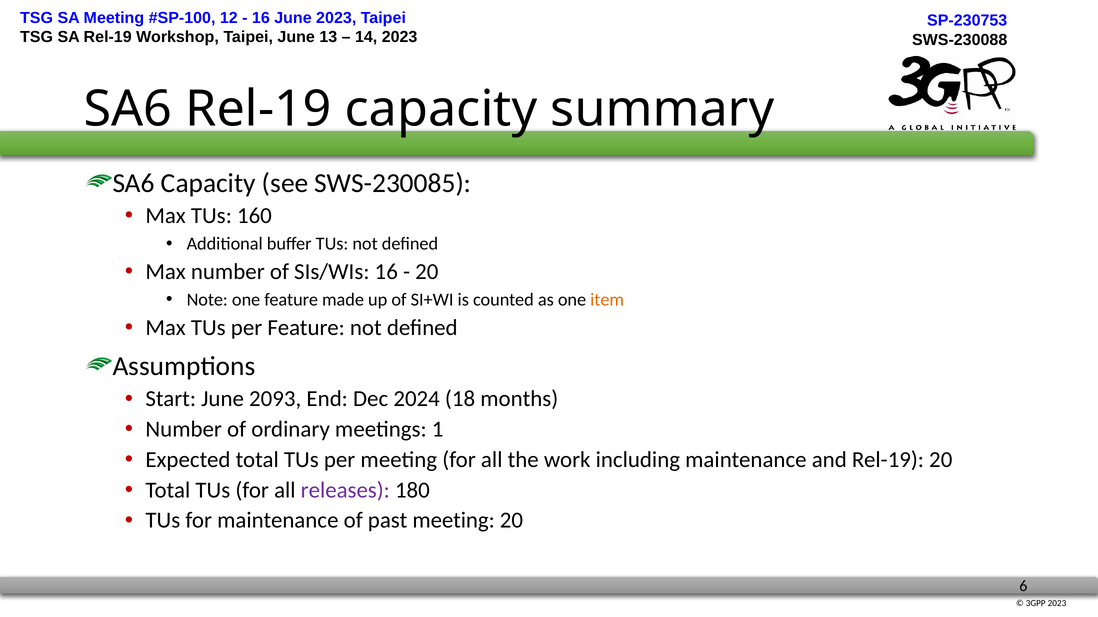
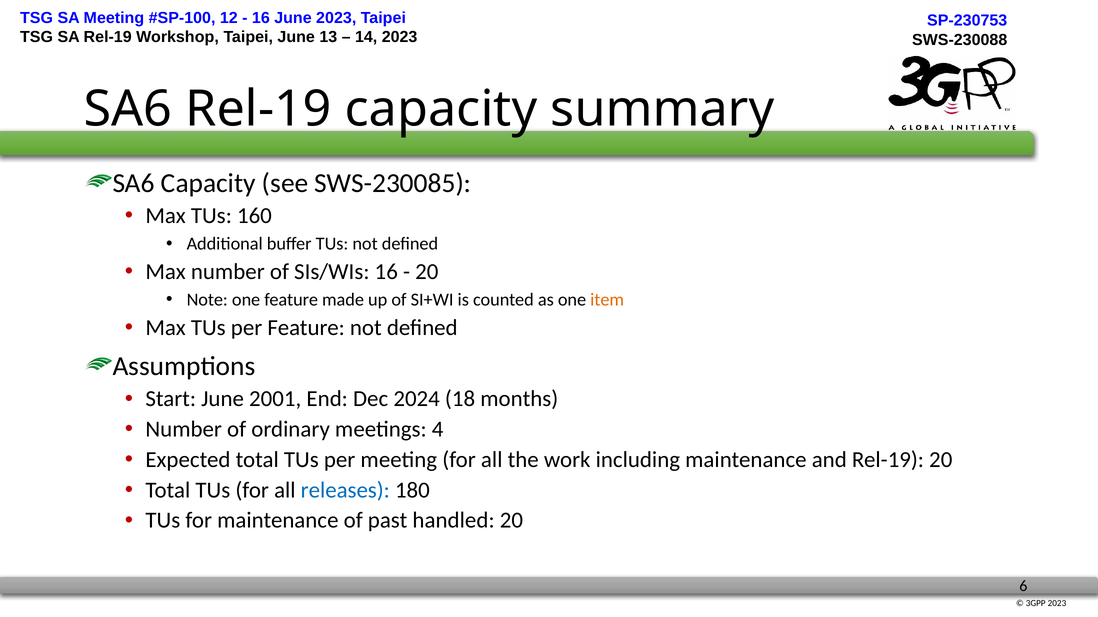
2093: 2093 -> 2001
1: 1 -> 4
releases colour: purple -> blue
past meeting: meeting -> handled
